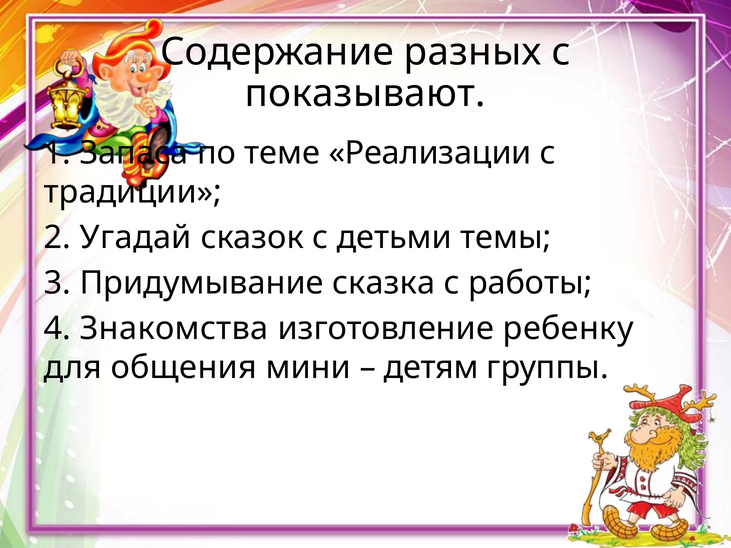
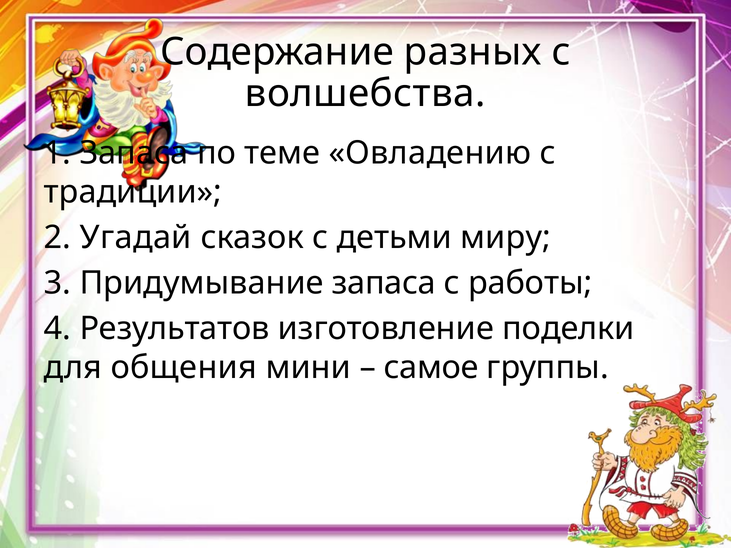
показывают: показывают -> волшебства
Реализации: Реализации -> Овладению
темы: темы -> миру
Придумывание сказка: сказка -> запаса
Знакомства: Знакомства -> Результатов
ребенку: ребенку -> поделки
детям: детям -> самое
